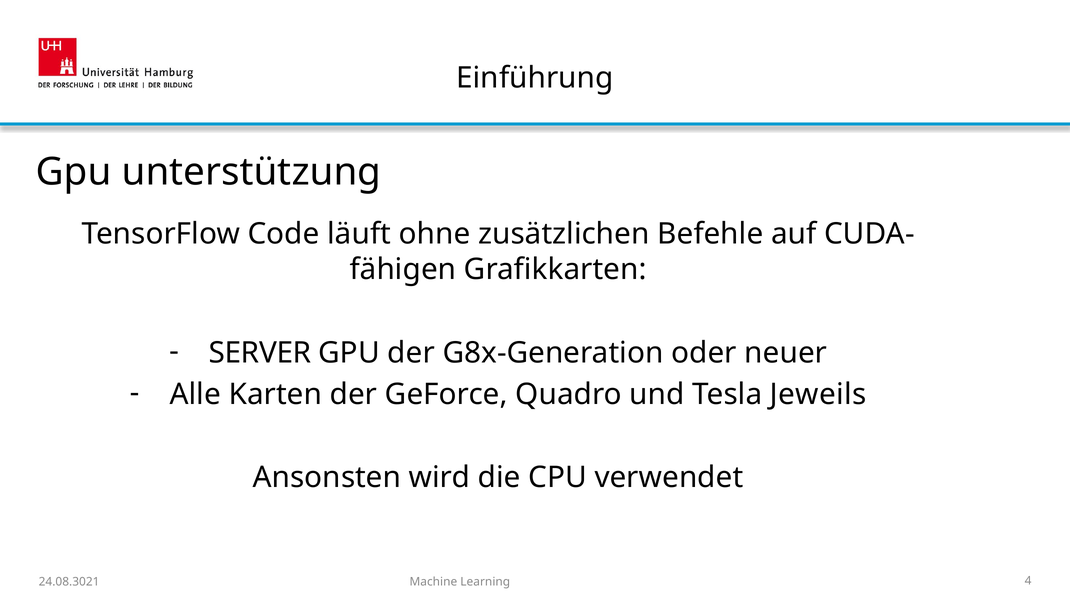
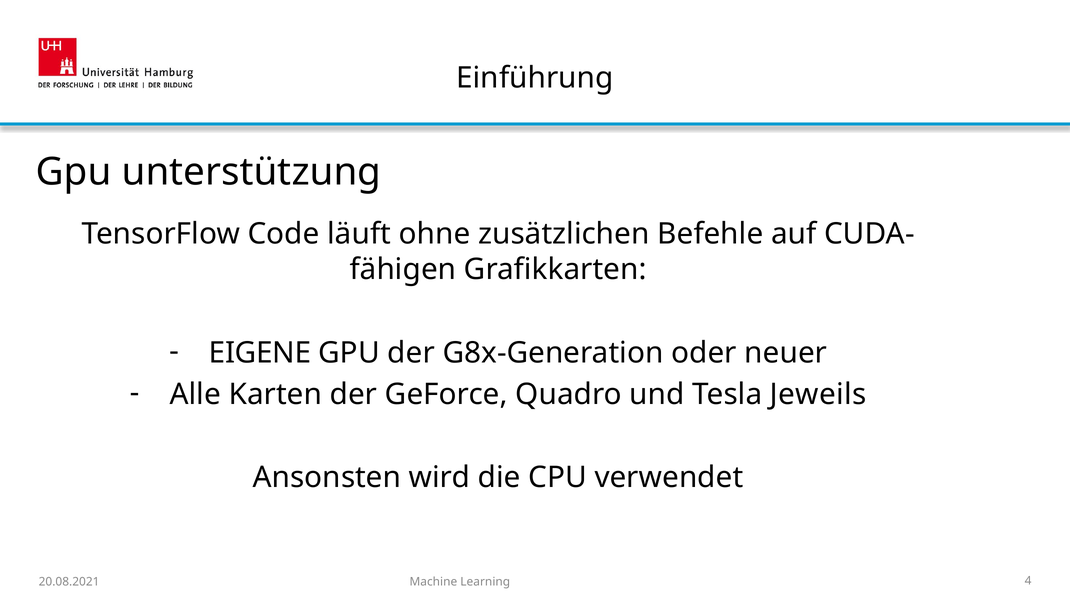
SERVER: SERVER -> EIGENE
24.08.3021: 24.08.3021 -> 20.08.2021
